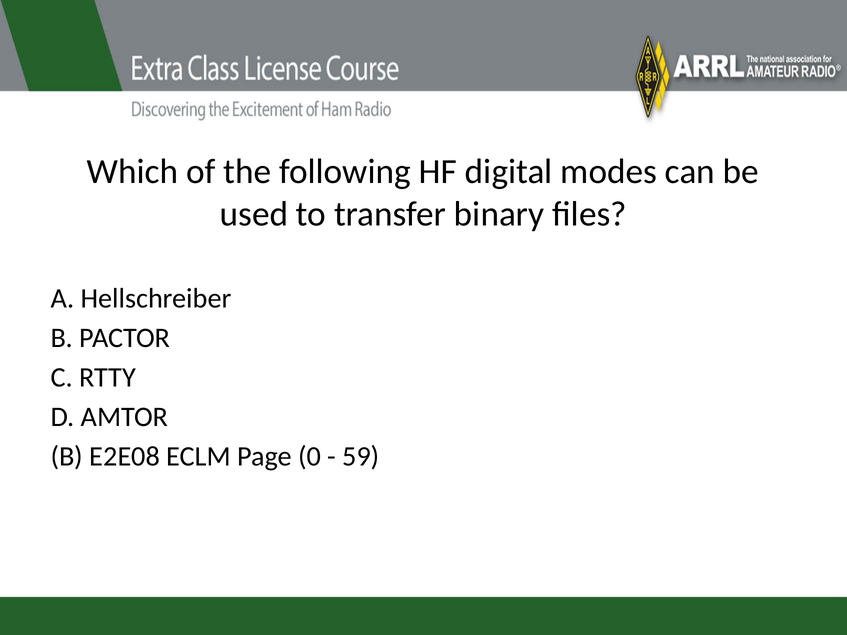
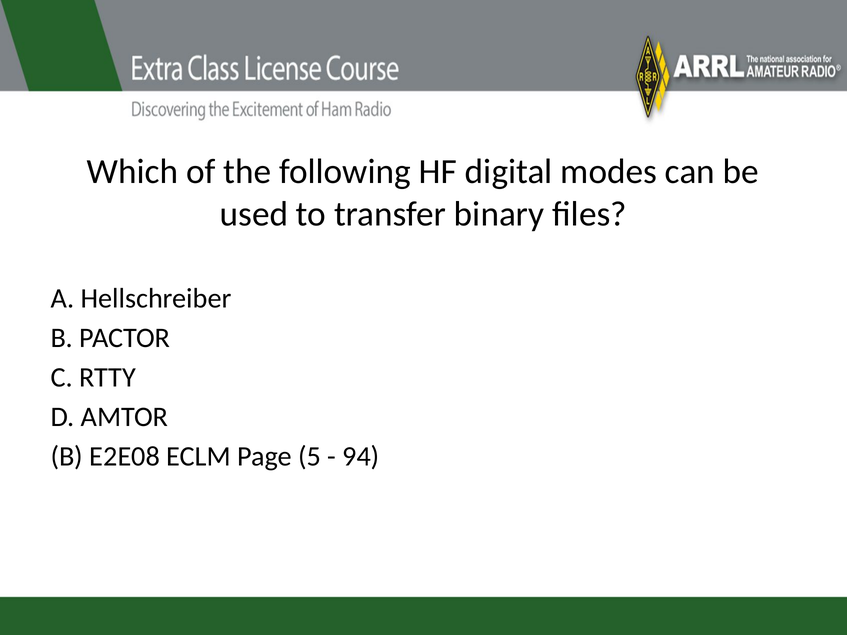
0: 0 -> 5
59: 59 -> 94
